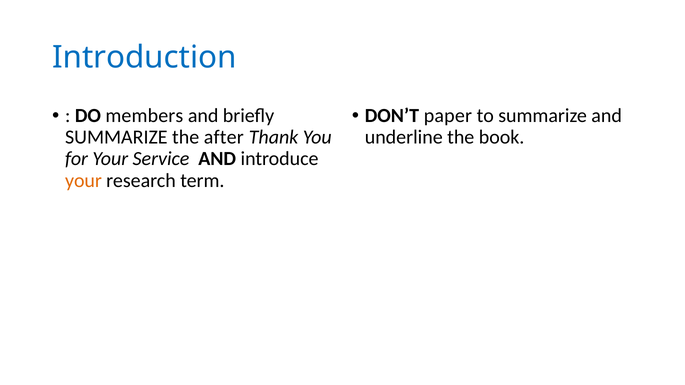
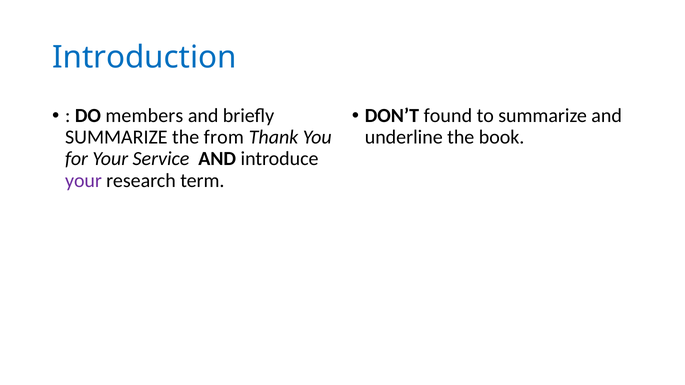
paper: paper -> found
after: after -> from
your at (83, 181) colour: orange -> purple
